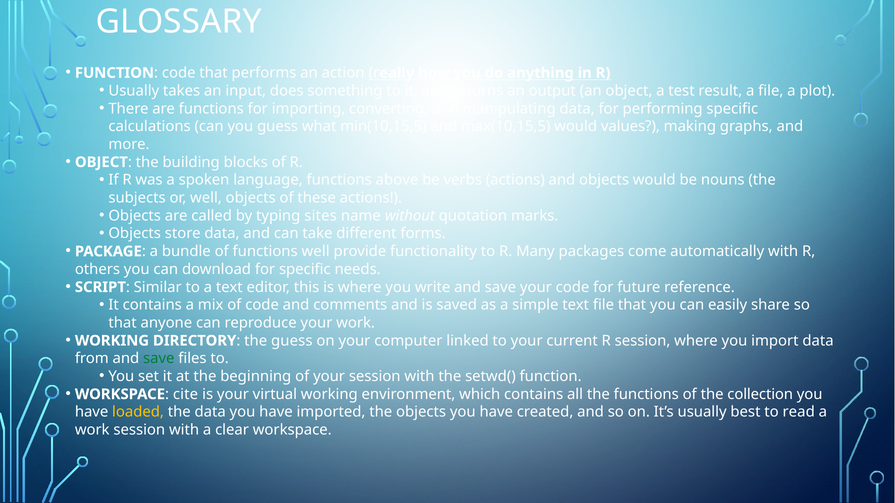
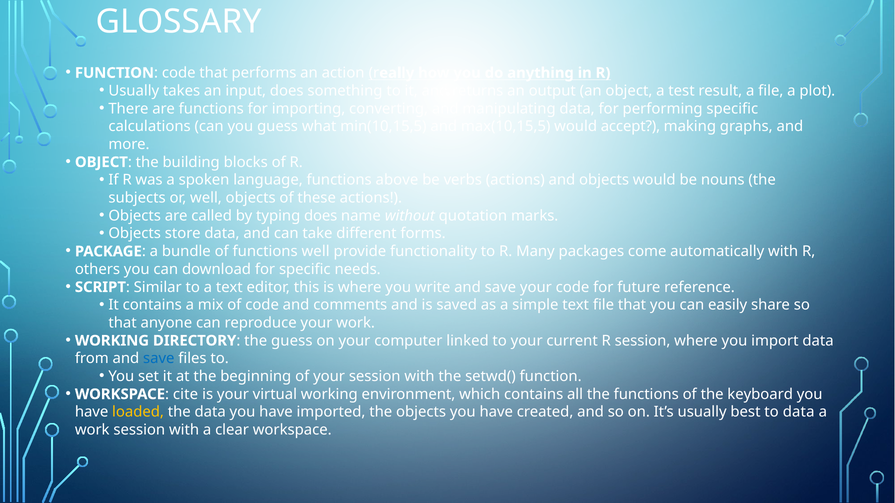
values: values -> accept
typing sites: sites -> does
save at (159, 359) colour: green -> blue
collection: collection -> keyboard
to read: read -> data
